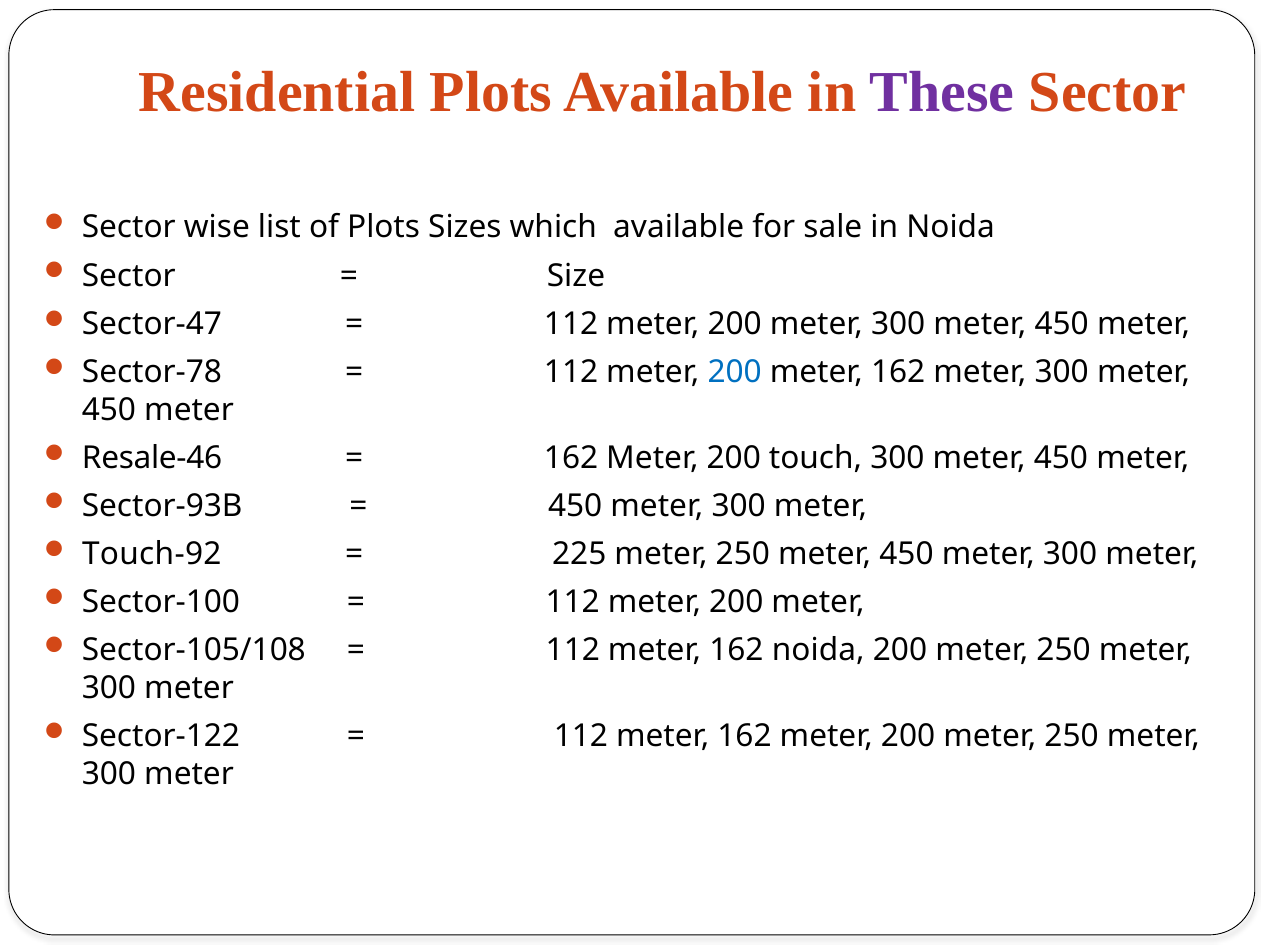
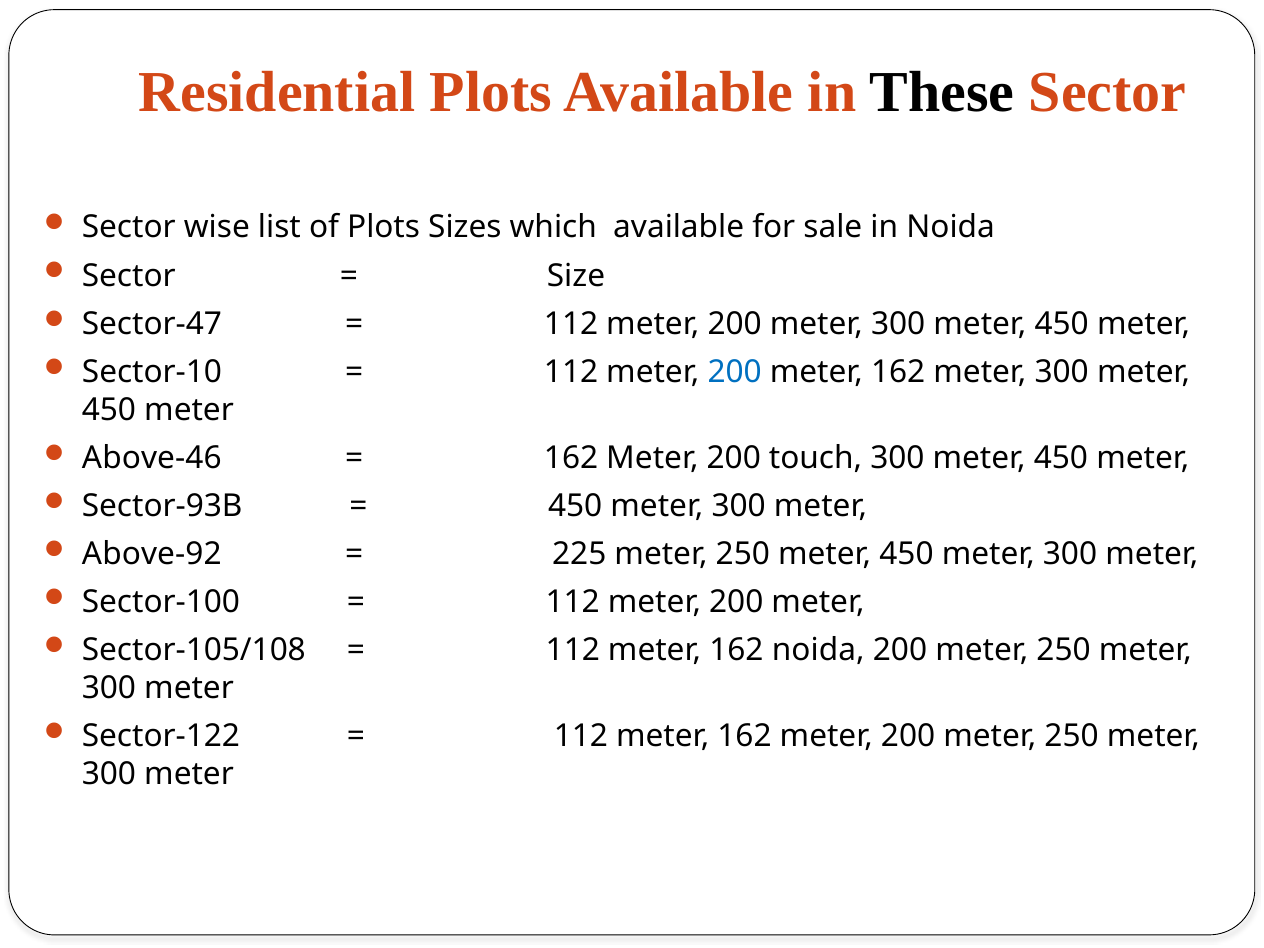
These colour: purple -> black
Sector-78: Sector-78 -> Sector-10
Resale-46: Resale-46 -> Above-46
Touch-92: Touch-92 -> Above-92
